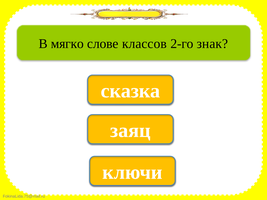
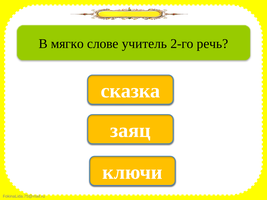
классов: классов -> учитель
знак: знак -> речь
